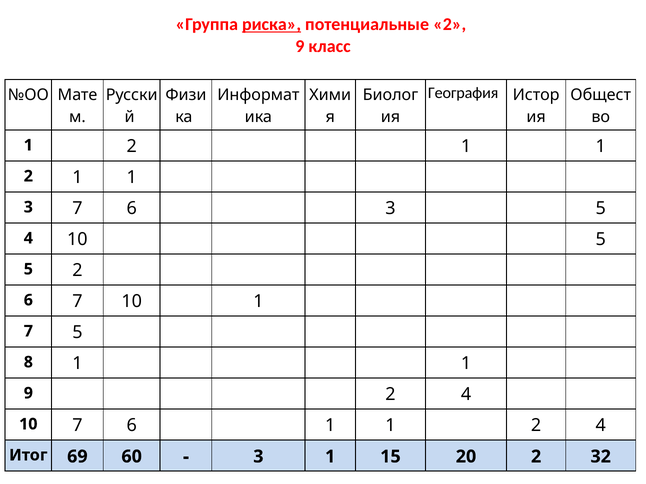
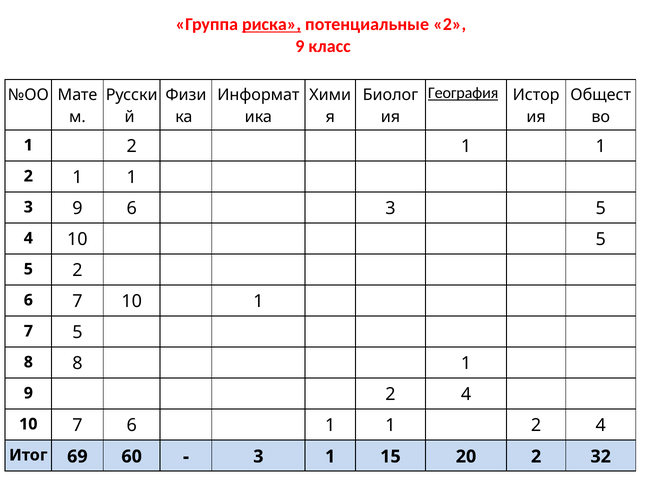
География underline: none -> present
3 7: 7 -> 9
8 1: 1 -> 8
